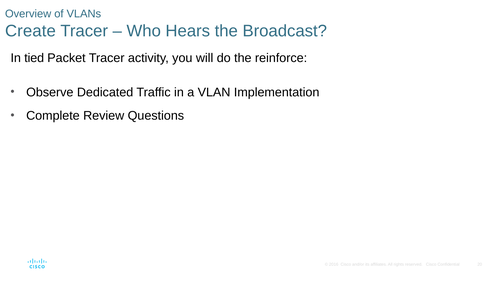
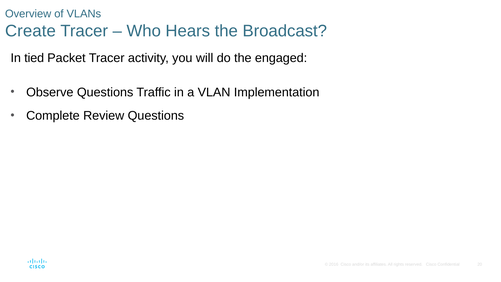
reinforce: reinforce -> engaged
Observe Dedicated: Dedicated -> Questions
